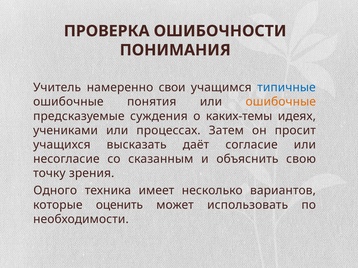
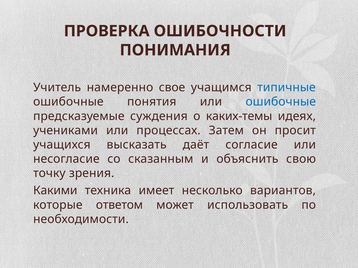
свои: свои -> свое
ошибочные at (281, 102) colour: orange -> blue
Одного: Одного -> Какими
оценить: оценить -> ответом
